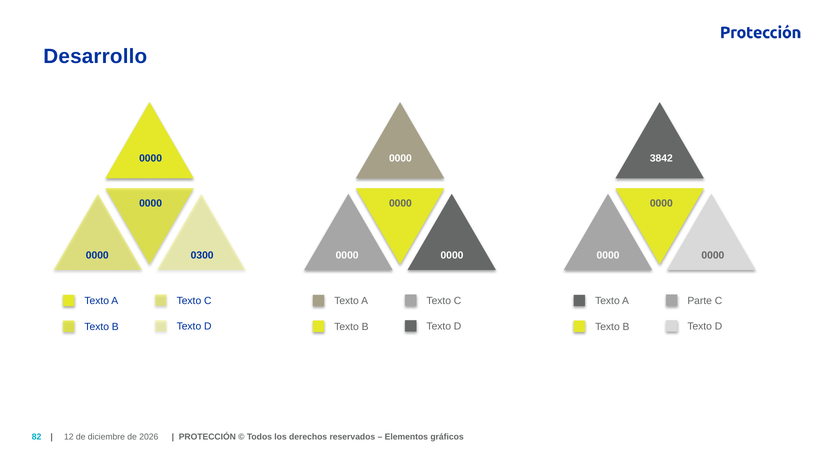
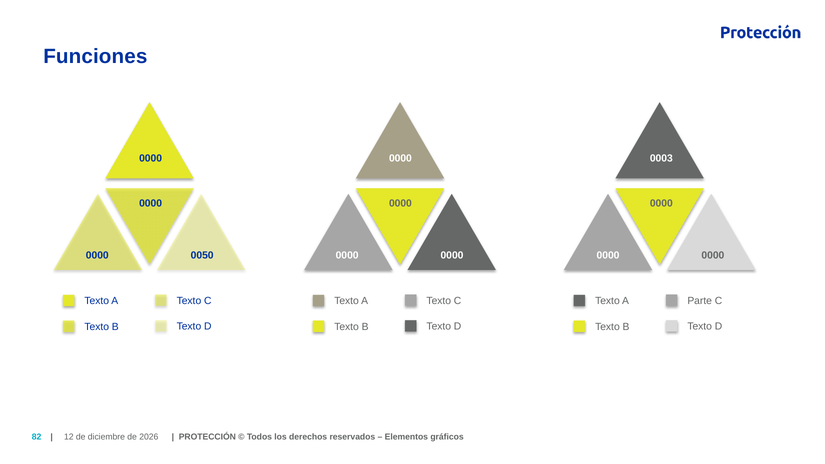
Desarrollo: Desarrollo -> Funciones
3842: 3842 -> 0003
0300: 0300 -> 0050
